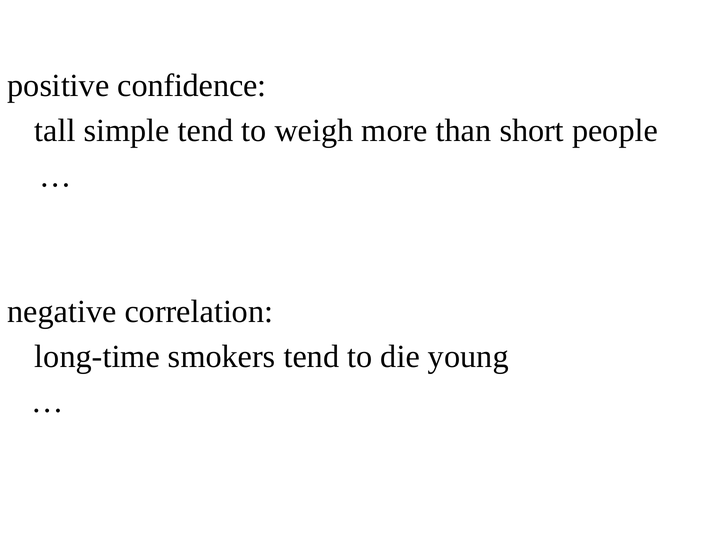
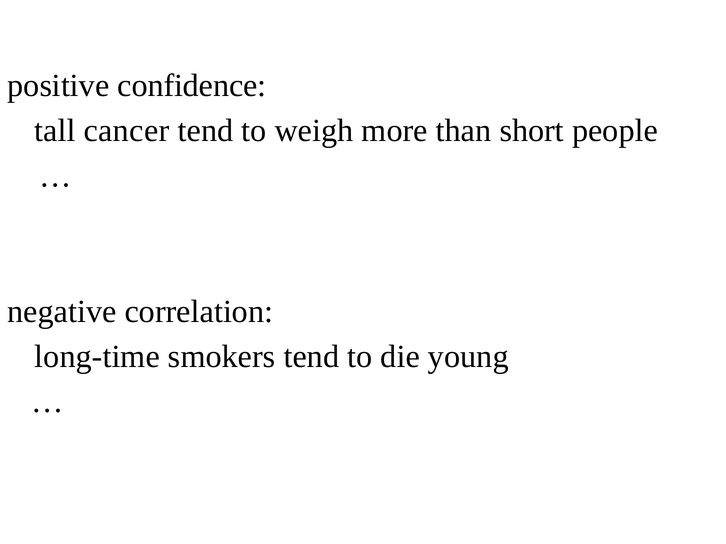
simple: simple -> cancer
